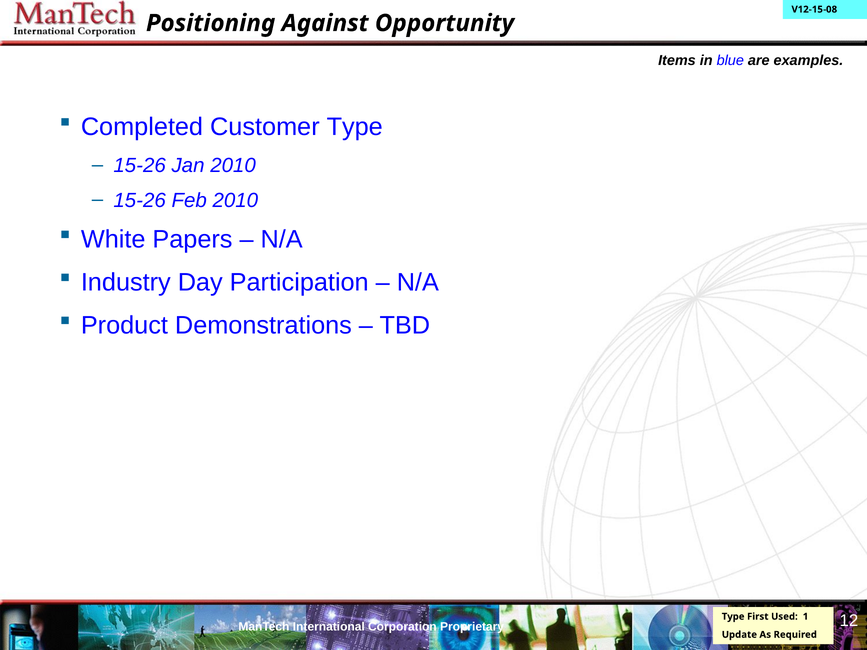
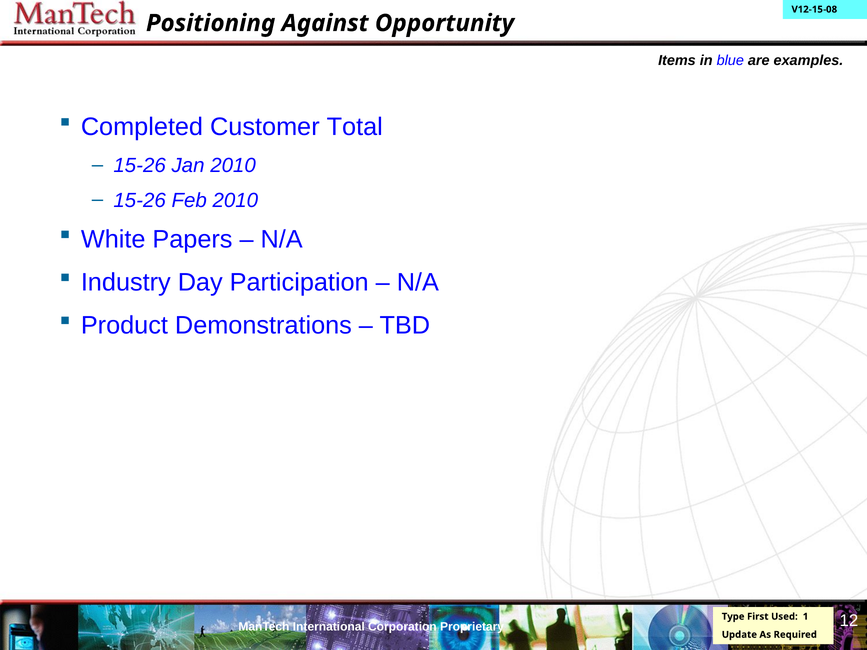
Customer Type: Type -> Total
